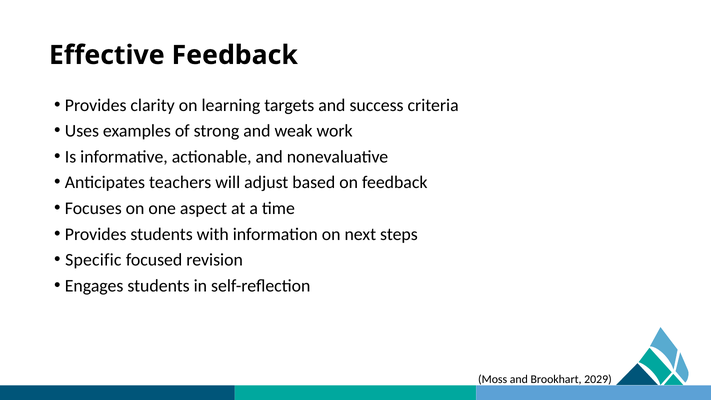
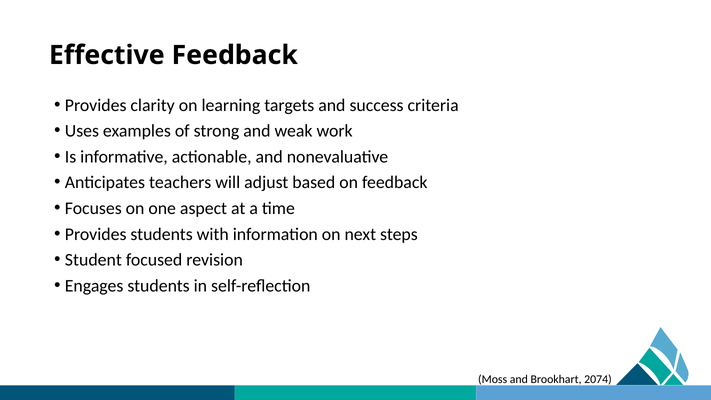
Specific: Specific -> Student
2029: 2029 -> 2074
